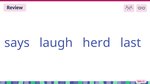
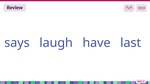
herd: herd -> have
